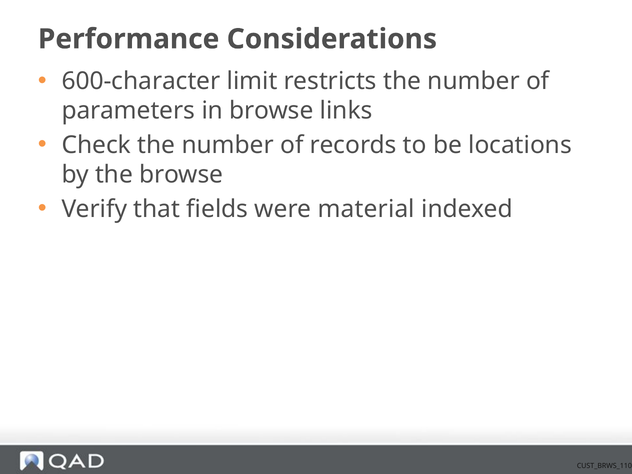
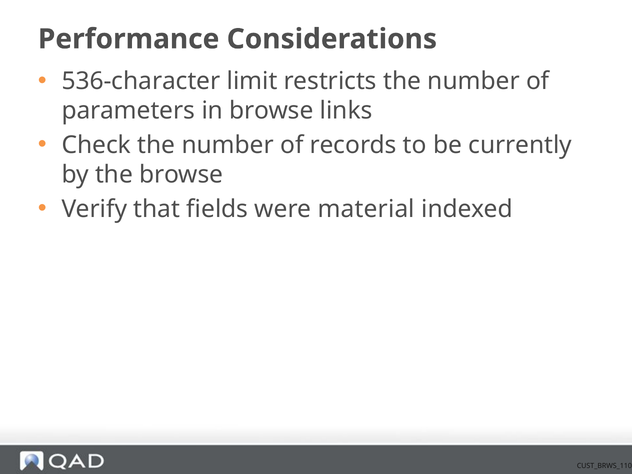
600-character: 600-character -> 536-character
locations: locations -> currently
